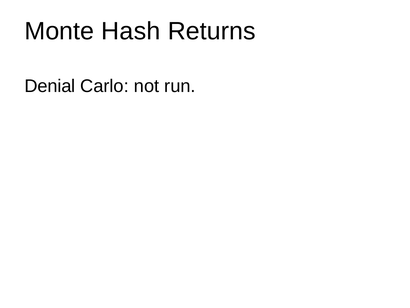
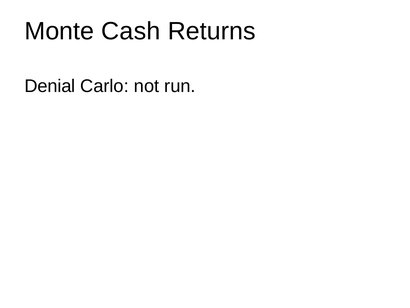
Hash: Hash -> Cash
